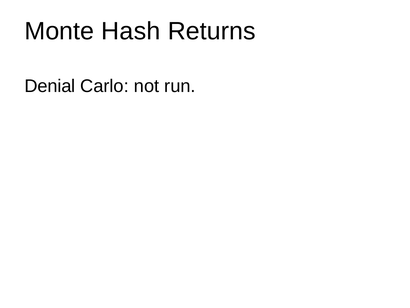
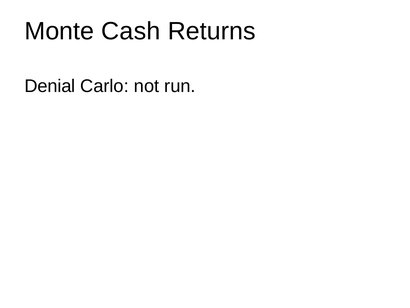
Hash: Hash -> Cash
